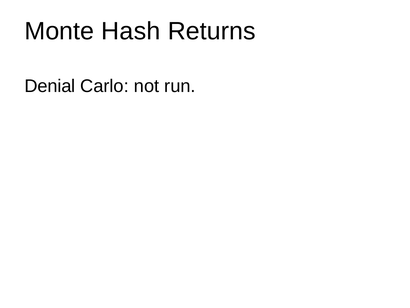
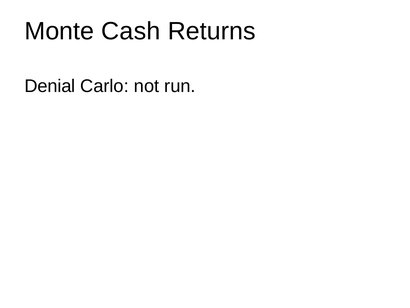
Hash: Hash -> Cash
